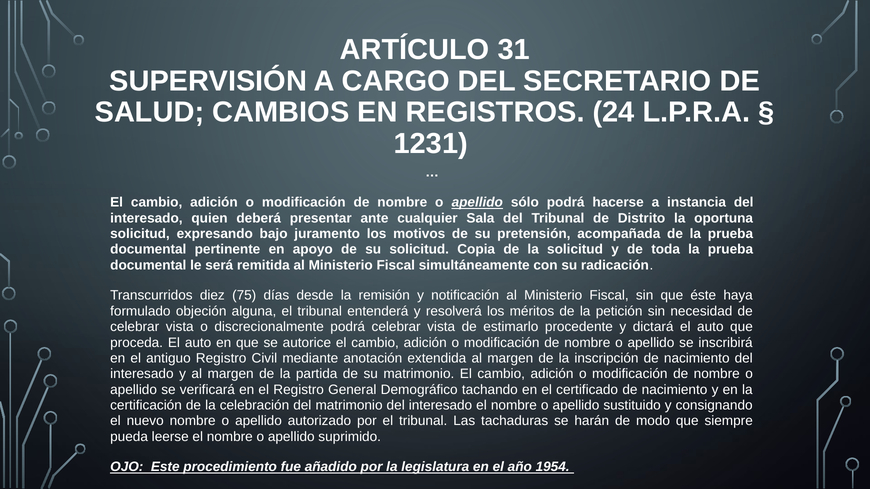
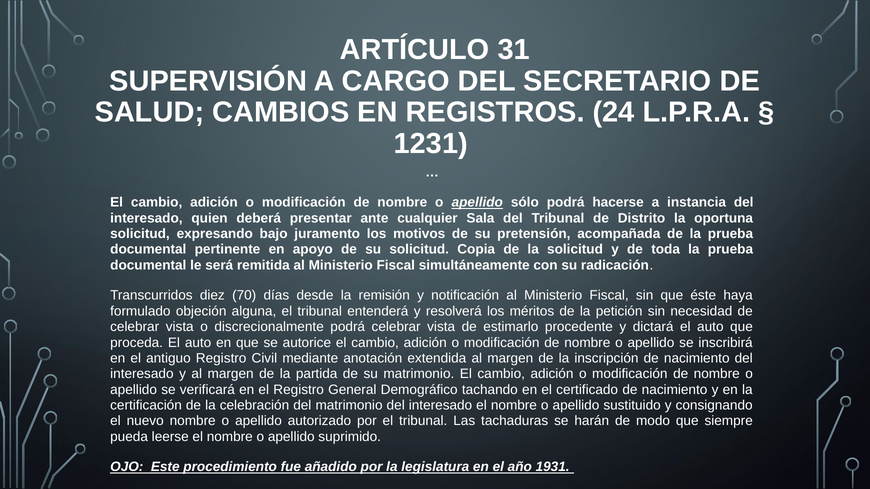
75: 75 -> 70
1954: 1954 -> 1931
